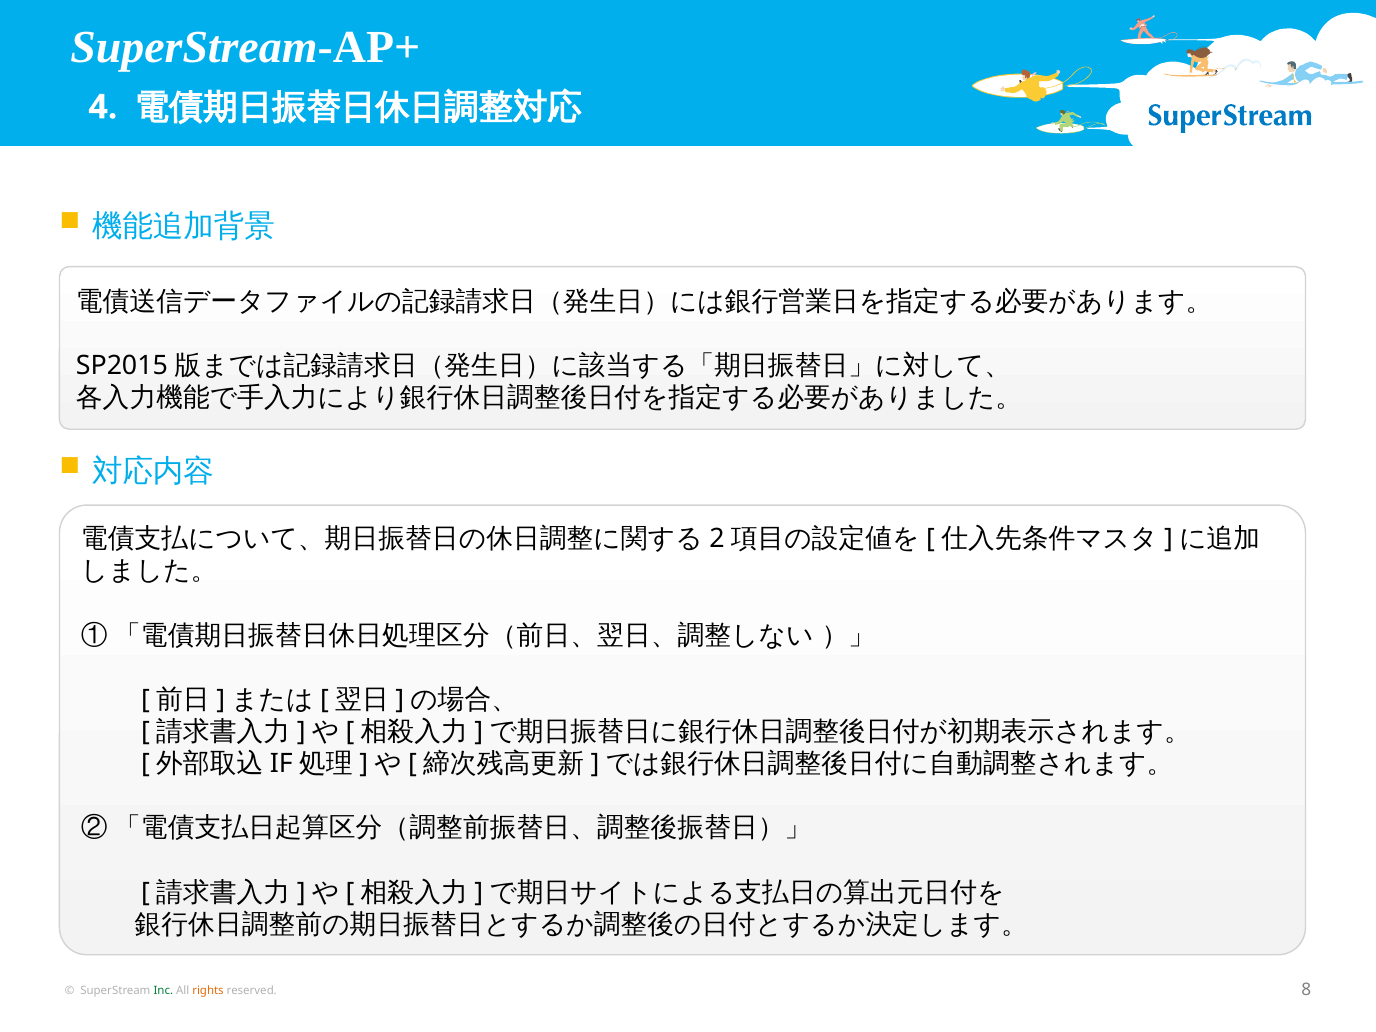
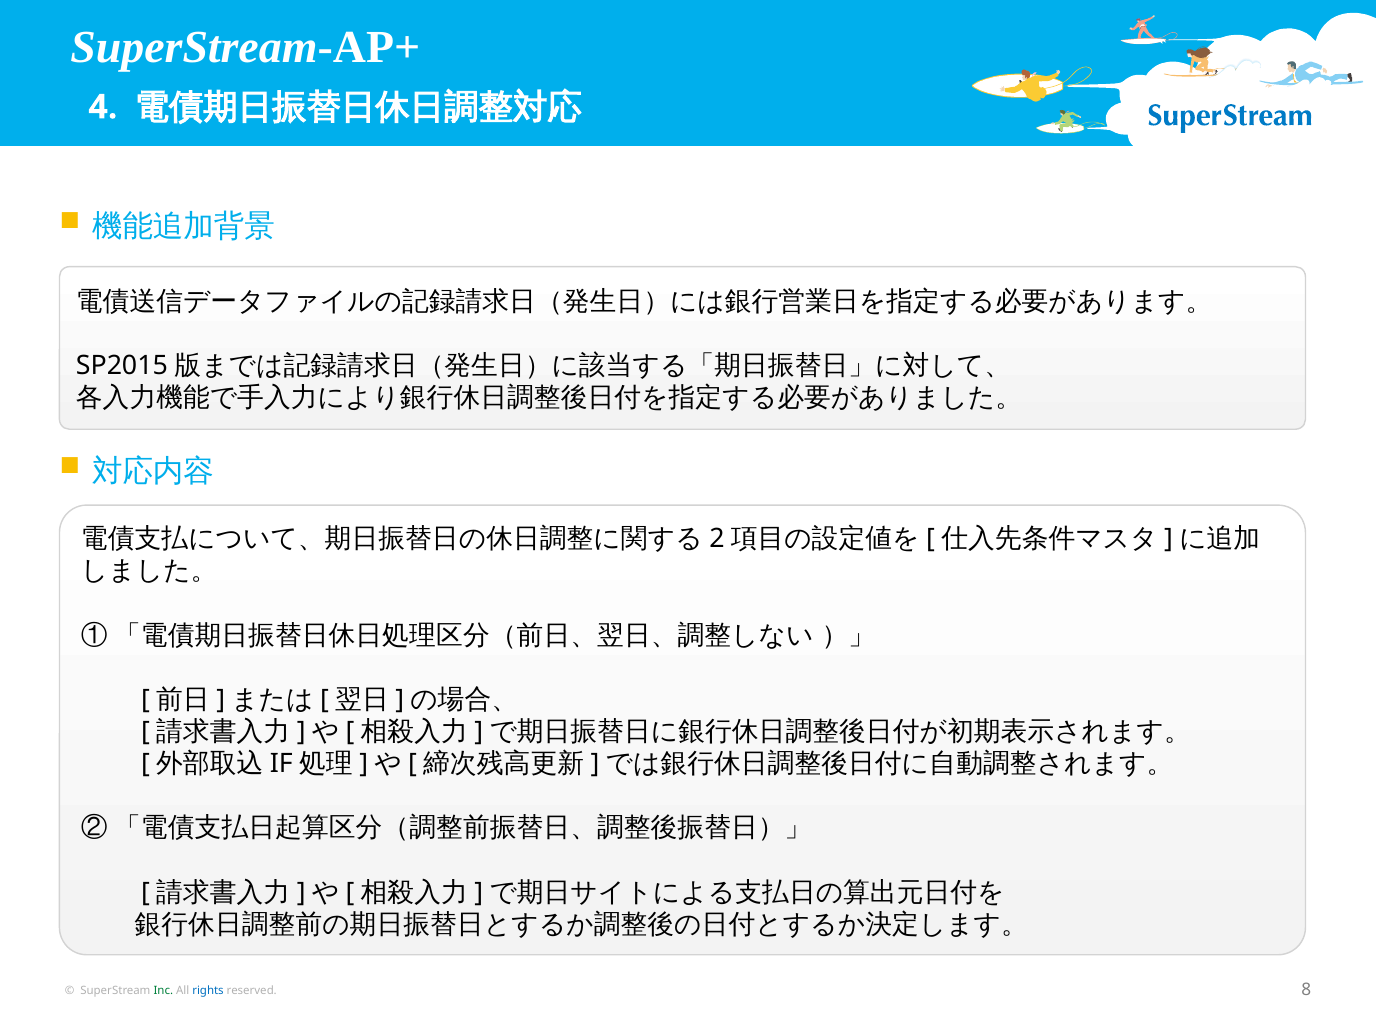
rights colour: orange -> blue
